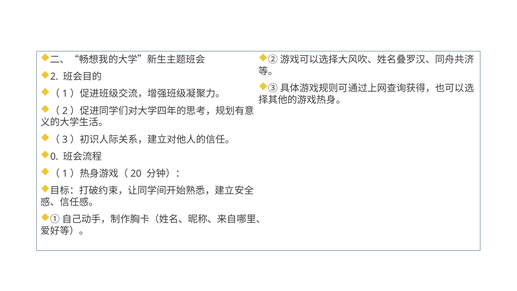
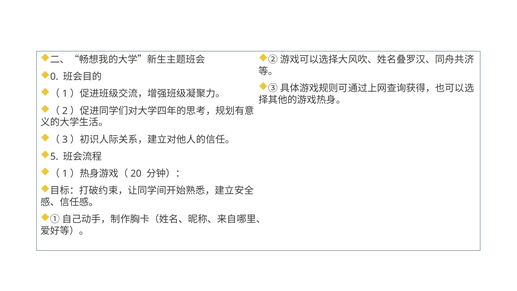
2: 2 -> 0
0: 0 -> 5
